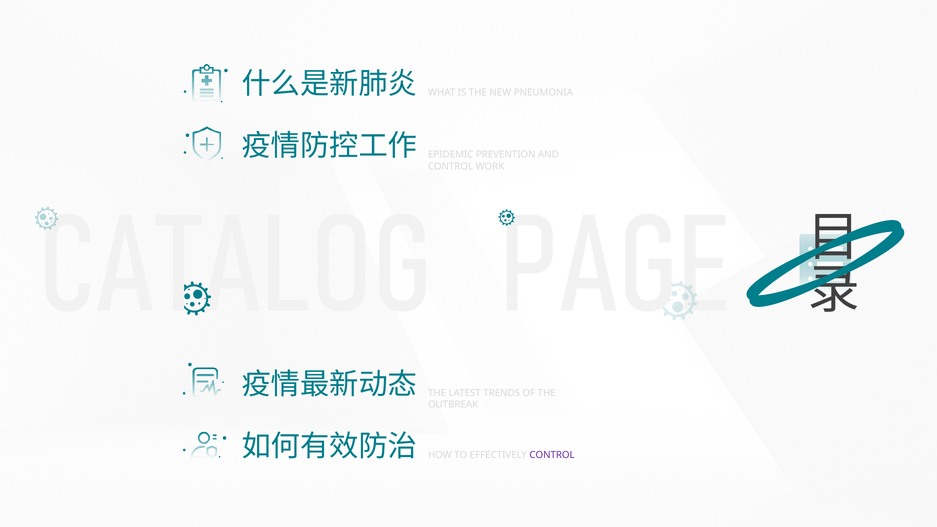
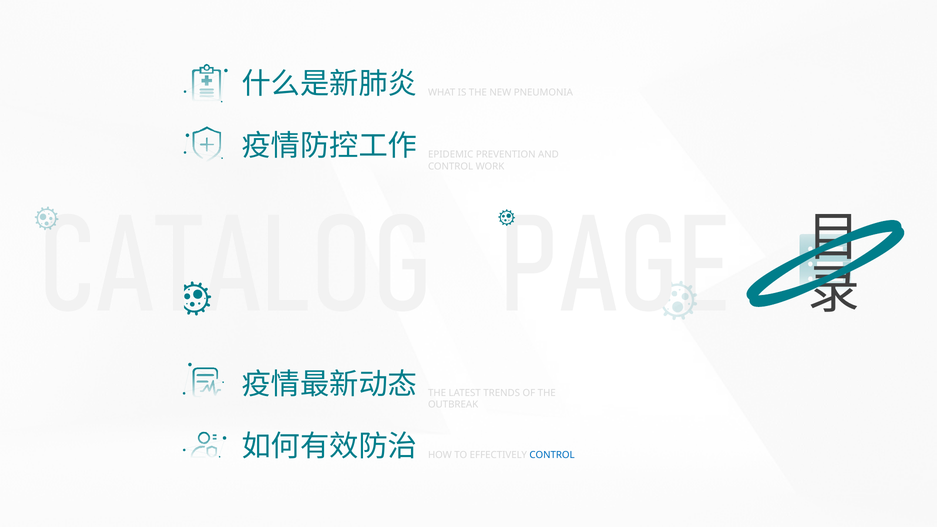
CONTROL at (552, 455) colour: purple -> blue
